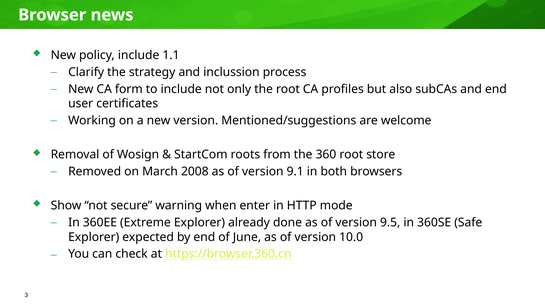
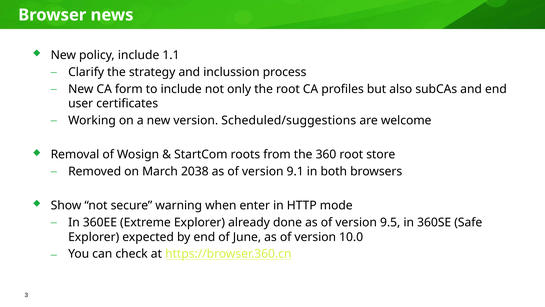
Mentioned/suggestions: Mentioned/suggestions -> Scheduled/suggestions
2008: 2008 -> 2038
